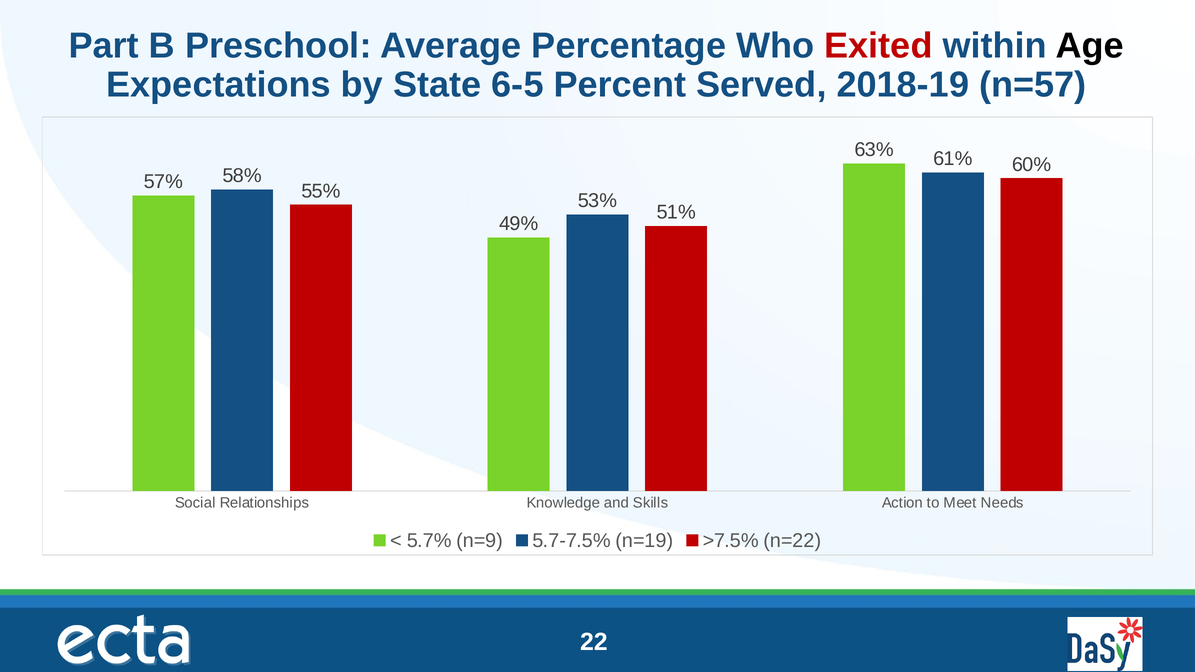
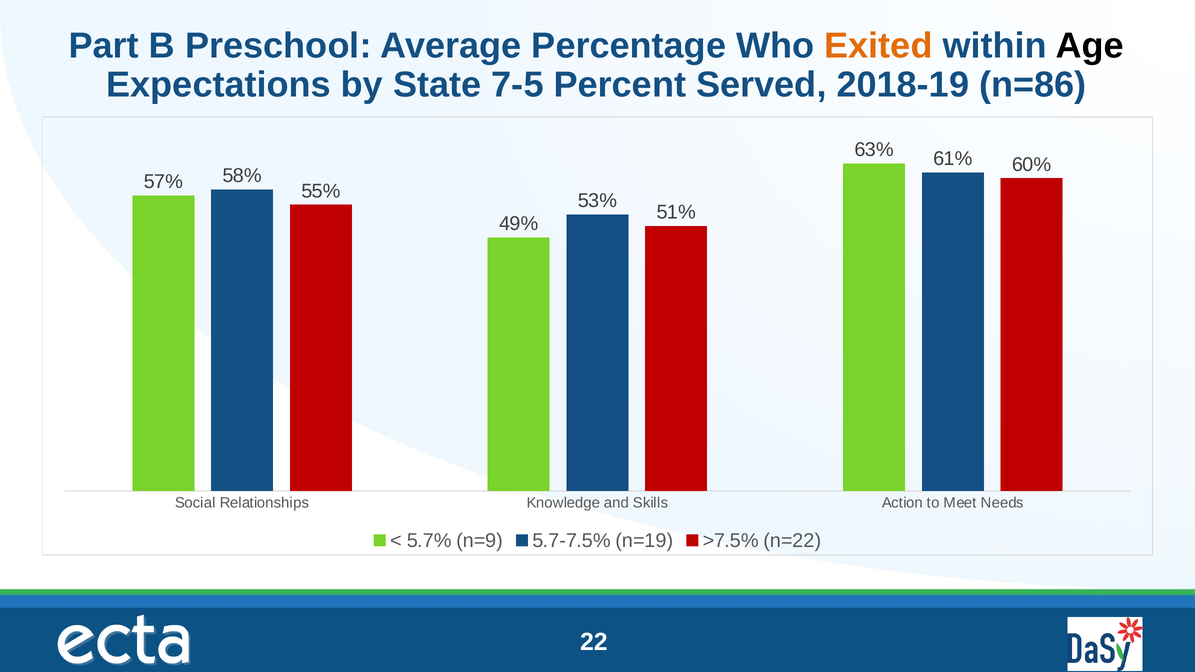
Exited colour: red -> orange
6-5: 6-5 -> 7-5
n=57: n=57 -> n=86
